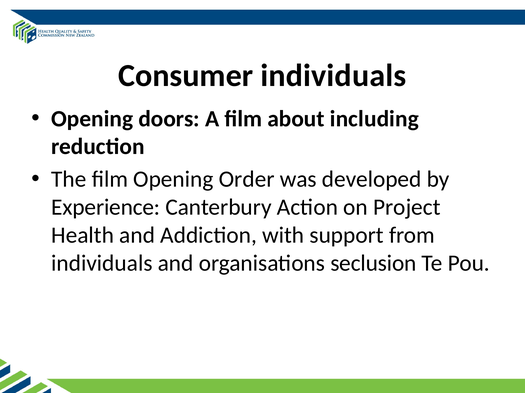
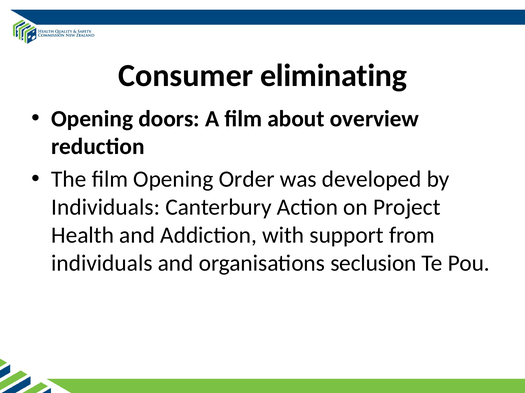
Consumer individuals: individuals -> eliminating
including: including -> overview
Experience at (106, 208): Experience -> Individuals
